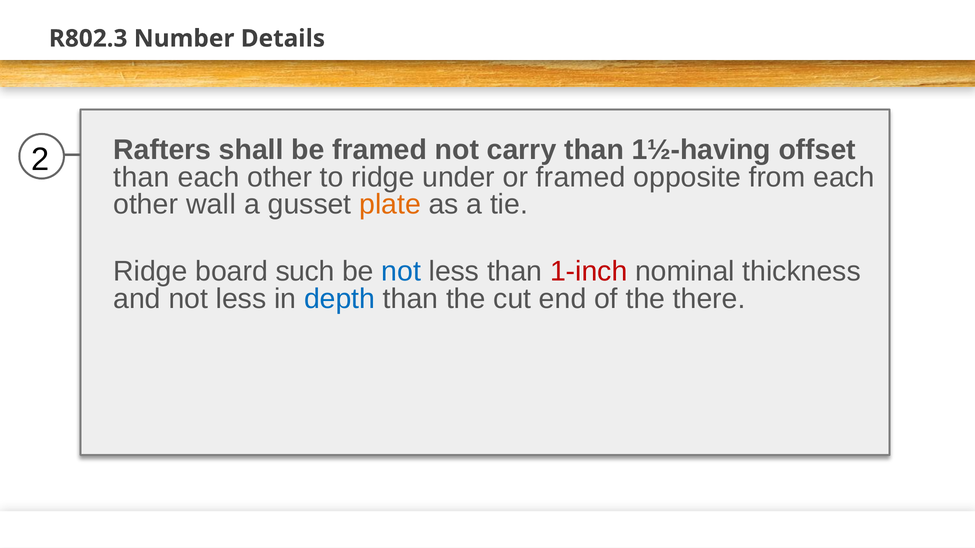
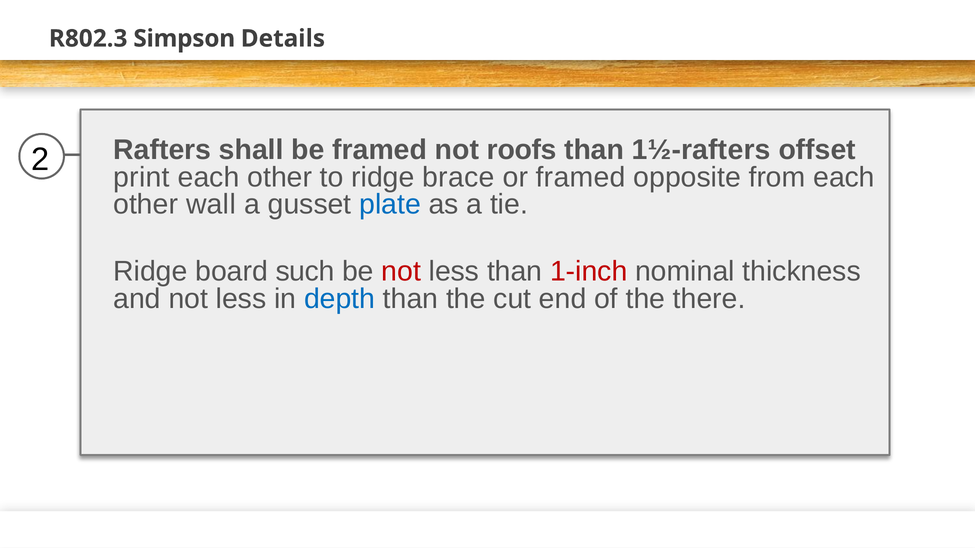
Number: Number -> Simpson
carry: carry -> roofs
1½-having: 1½-having -> 1½-rafters
than at (142, 177): than -> print
under: under -> brace
plate colour: orange -> blue
not at (401, 272) colour: blue -> red
